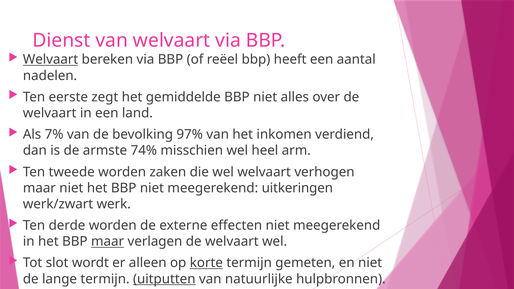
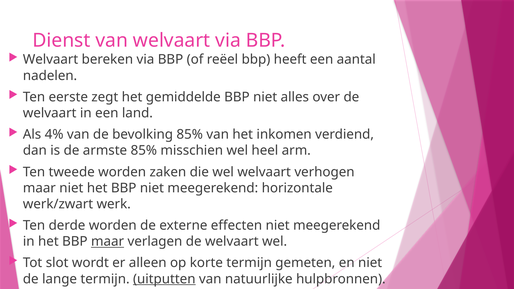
Welvaart at (51, 60) underline: present -> none
7%: 7% -> 4%
bevolking 97%: 97% -> 85%
armste 74%: 74% -> 85%
uitkeringen: uitkeringen -> horizontale
korte underline: present -> none
